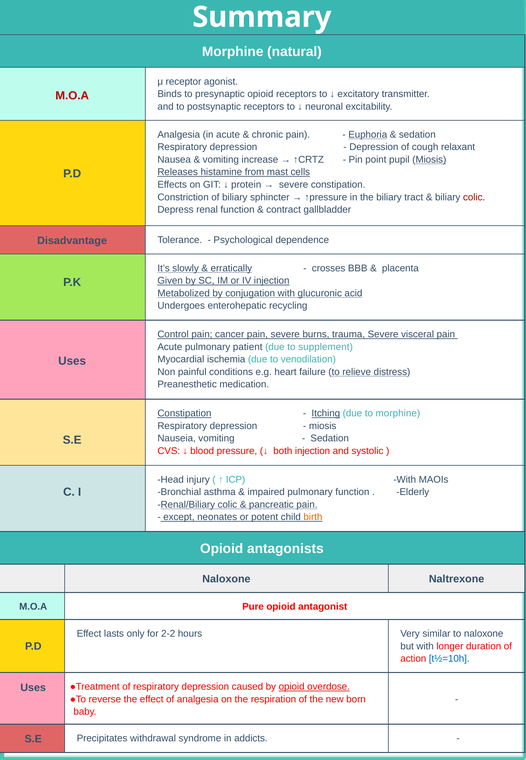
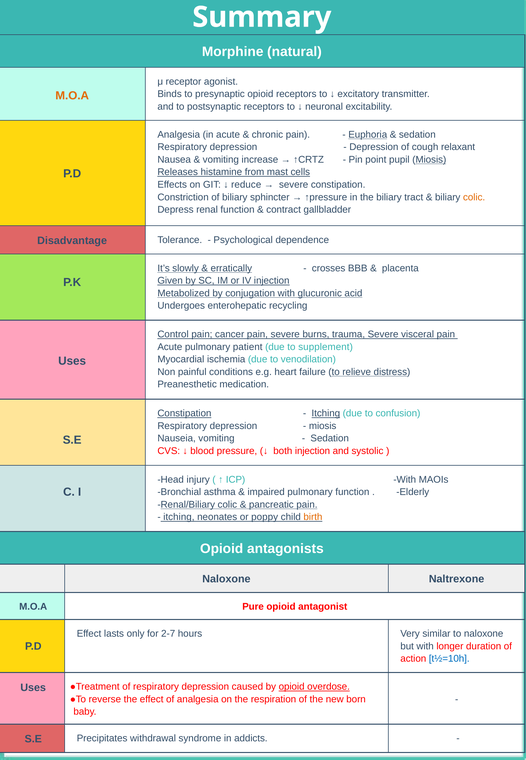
M.O.A at (72, 96) colour: red -> orange
protein: protein -> reduce
colic at (474, 197) colour: red -> orange
to morphine: morphine -> confusion
except at (179, 517): except -> itching
potent: potent -> poppy
2-2: 2-2 -> 2-7
